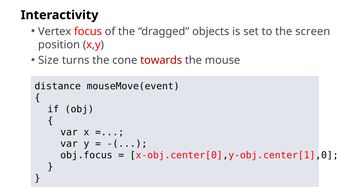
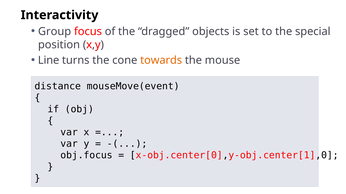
Vertex: Vertex -> Group
screen: screen -> special
Size: Size -> Line
towards colour: red -> orange
